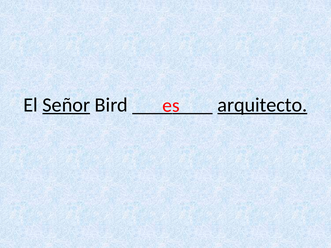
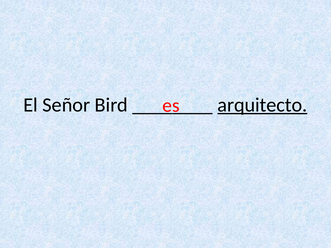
Señor underline: present -> none
